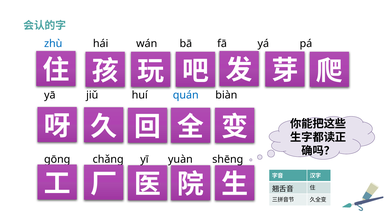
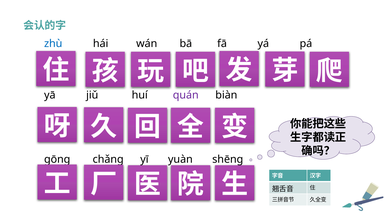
quán colour: blue -> purple
